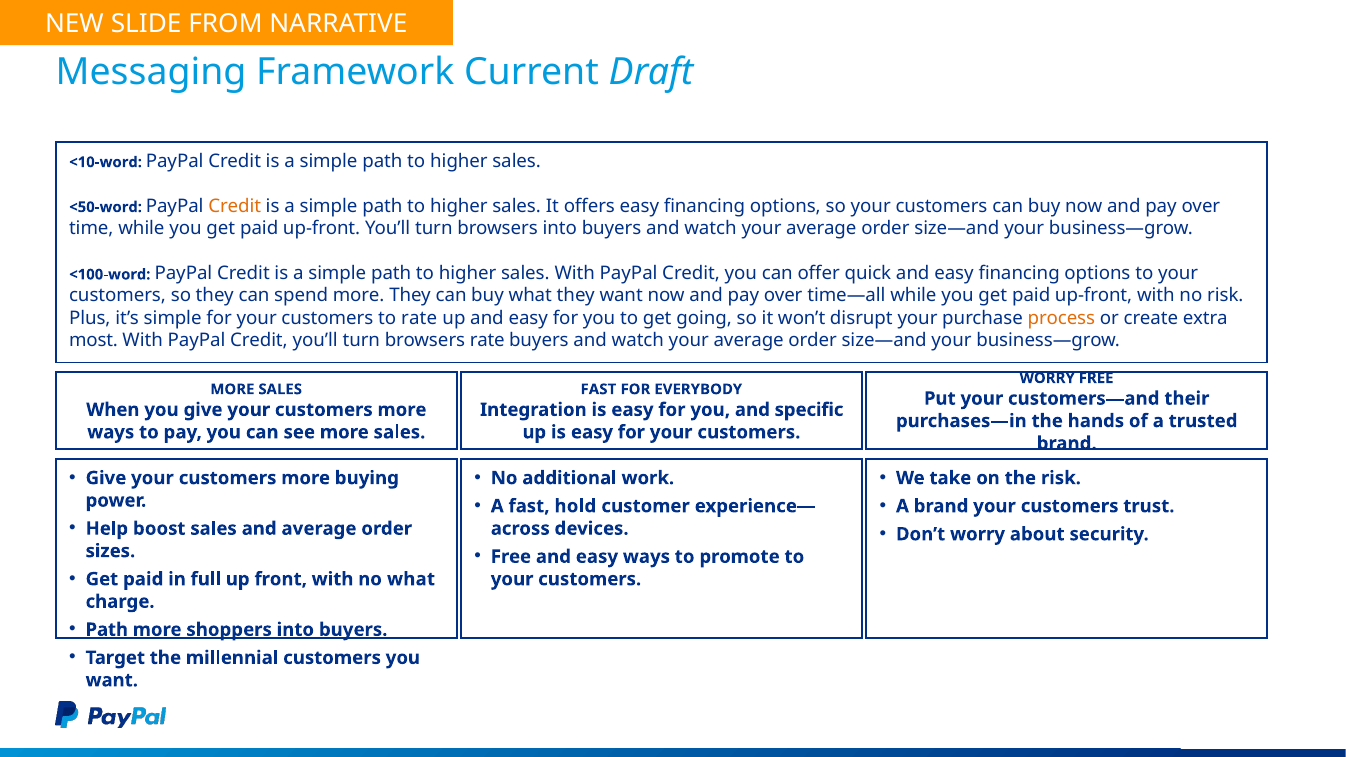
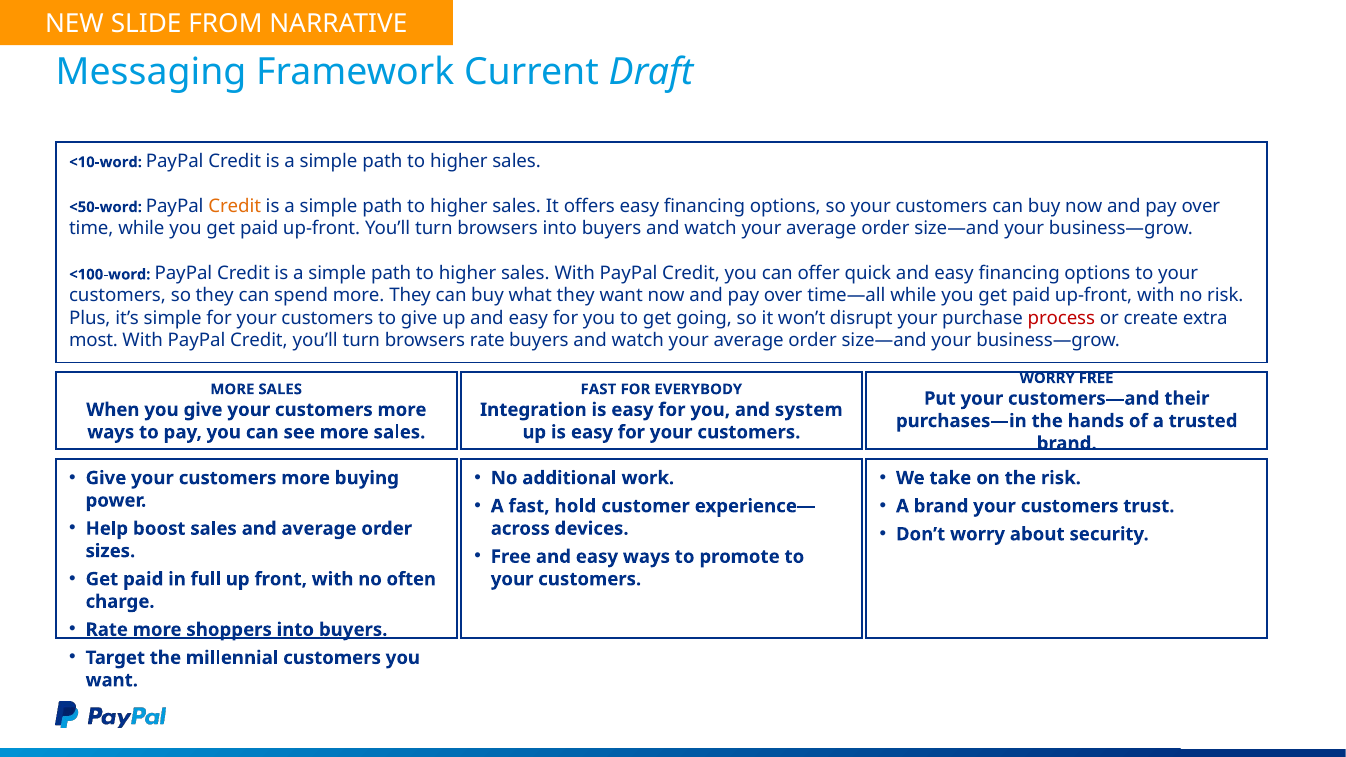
to rate: rate -> give
process colour: orange -> red
specific: specific -> system
no what: what -> often
Path at (107, 630): Path -> Rate
